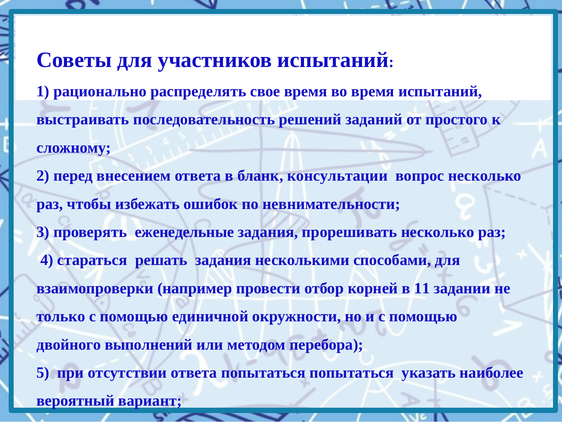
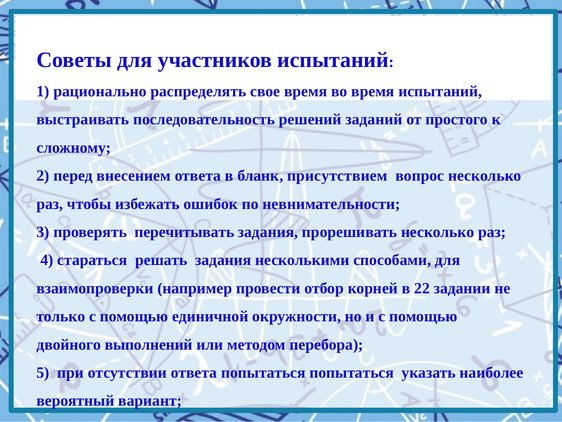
консультации: консультации -> присутствием
еженедельные: еженедельные -> перечитывать
11: 11 -> 22
